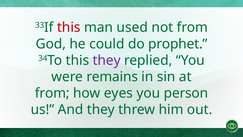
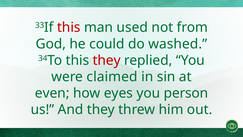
prophet: prophet -> washed
they at (107, 60) colour: purple -> red
remains: remains -> claimed
from at (52, 93): from -> even
